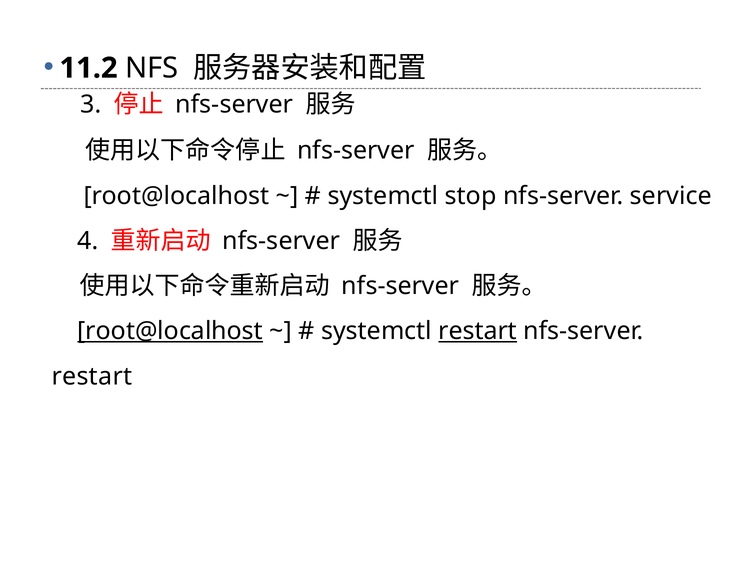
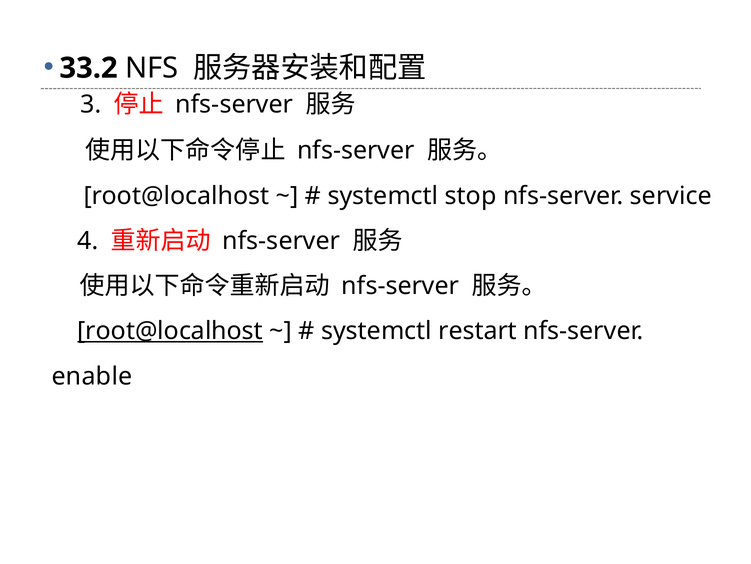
11.2: 11.2 -> 33.2
restart at (478, 331) underline: present -> none
restart at (92, 376): restart -> enable
